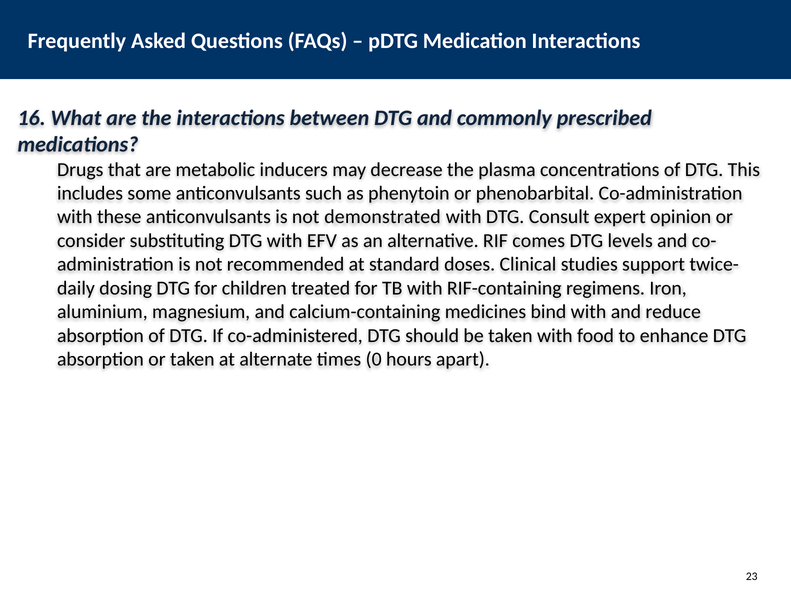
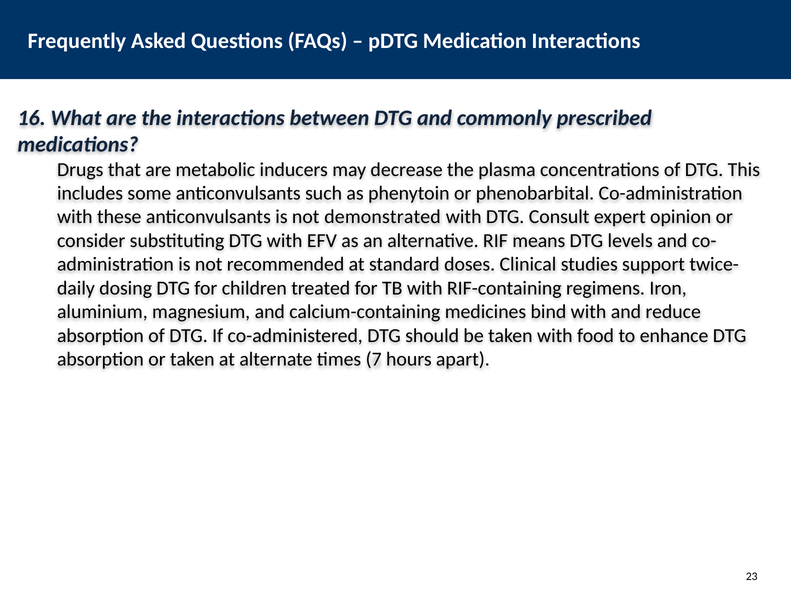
comes: comes -> means
0: 0 -> 7
